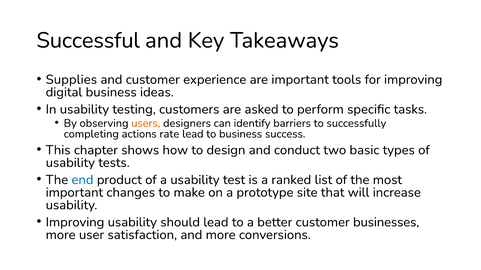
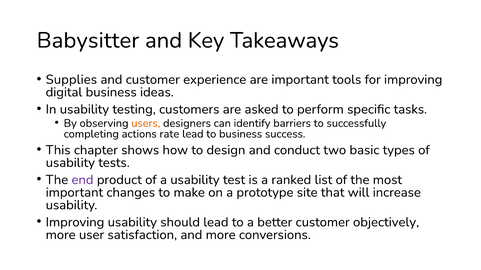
Successful: Successful -> Babysitter
end colour: blue -> purple
businesses: businesses -> objectively
